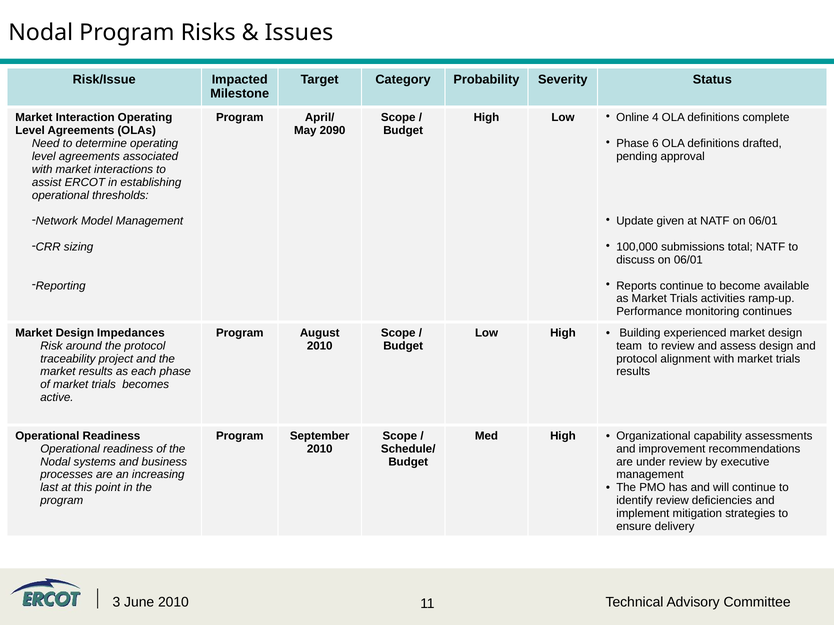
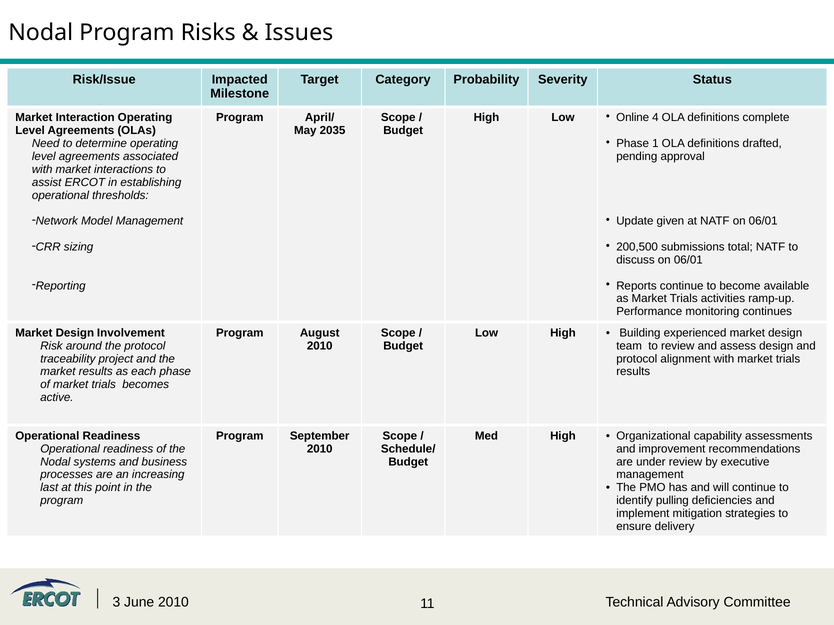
2090: 2090 -> 2035
6: 6 -> 1
100,000: 100,000 -> 200,500
Impedances: Impedances -> Involvement
identify review: review -> pulling
